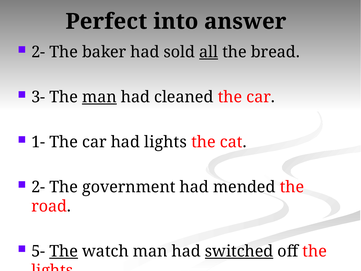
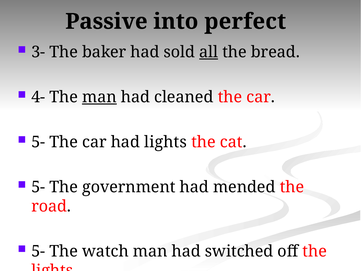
Perfect: Perfect -> Passive
answer: answer -> perfect
2- at (38, 52): 2- -> 3-
3-: 3- -> 4-
1- at (38, 142): 1- -> 5-
2- at (38, 187): 2- -> 5-
The at (64, 251) underline: present -> none
switched underline: present -> none
